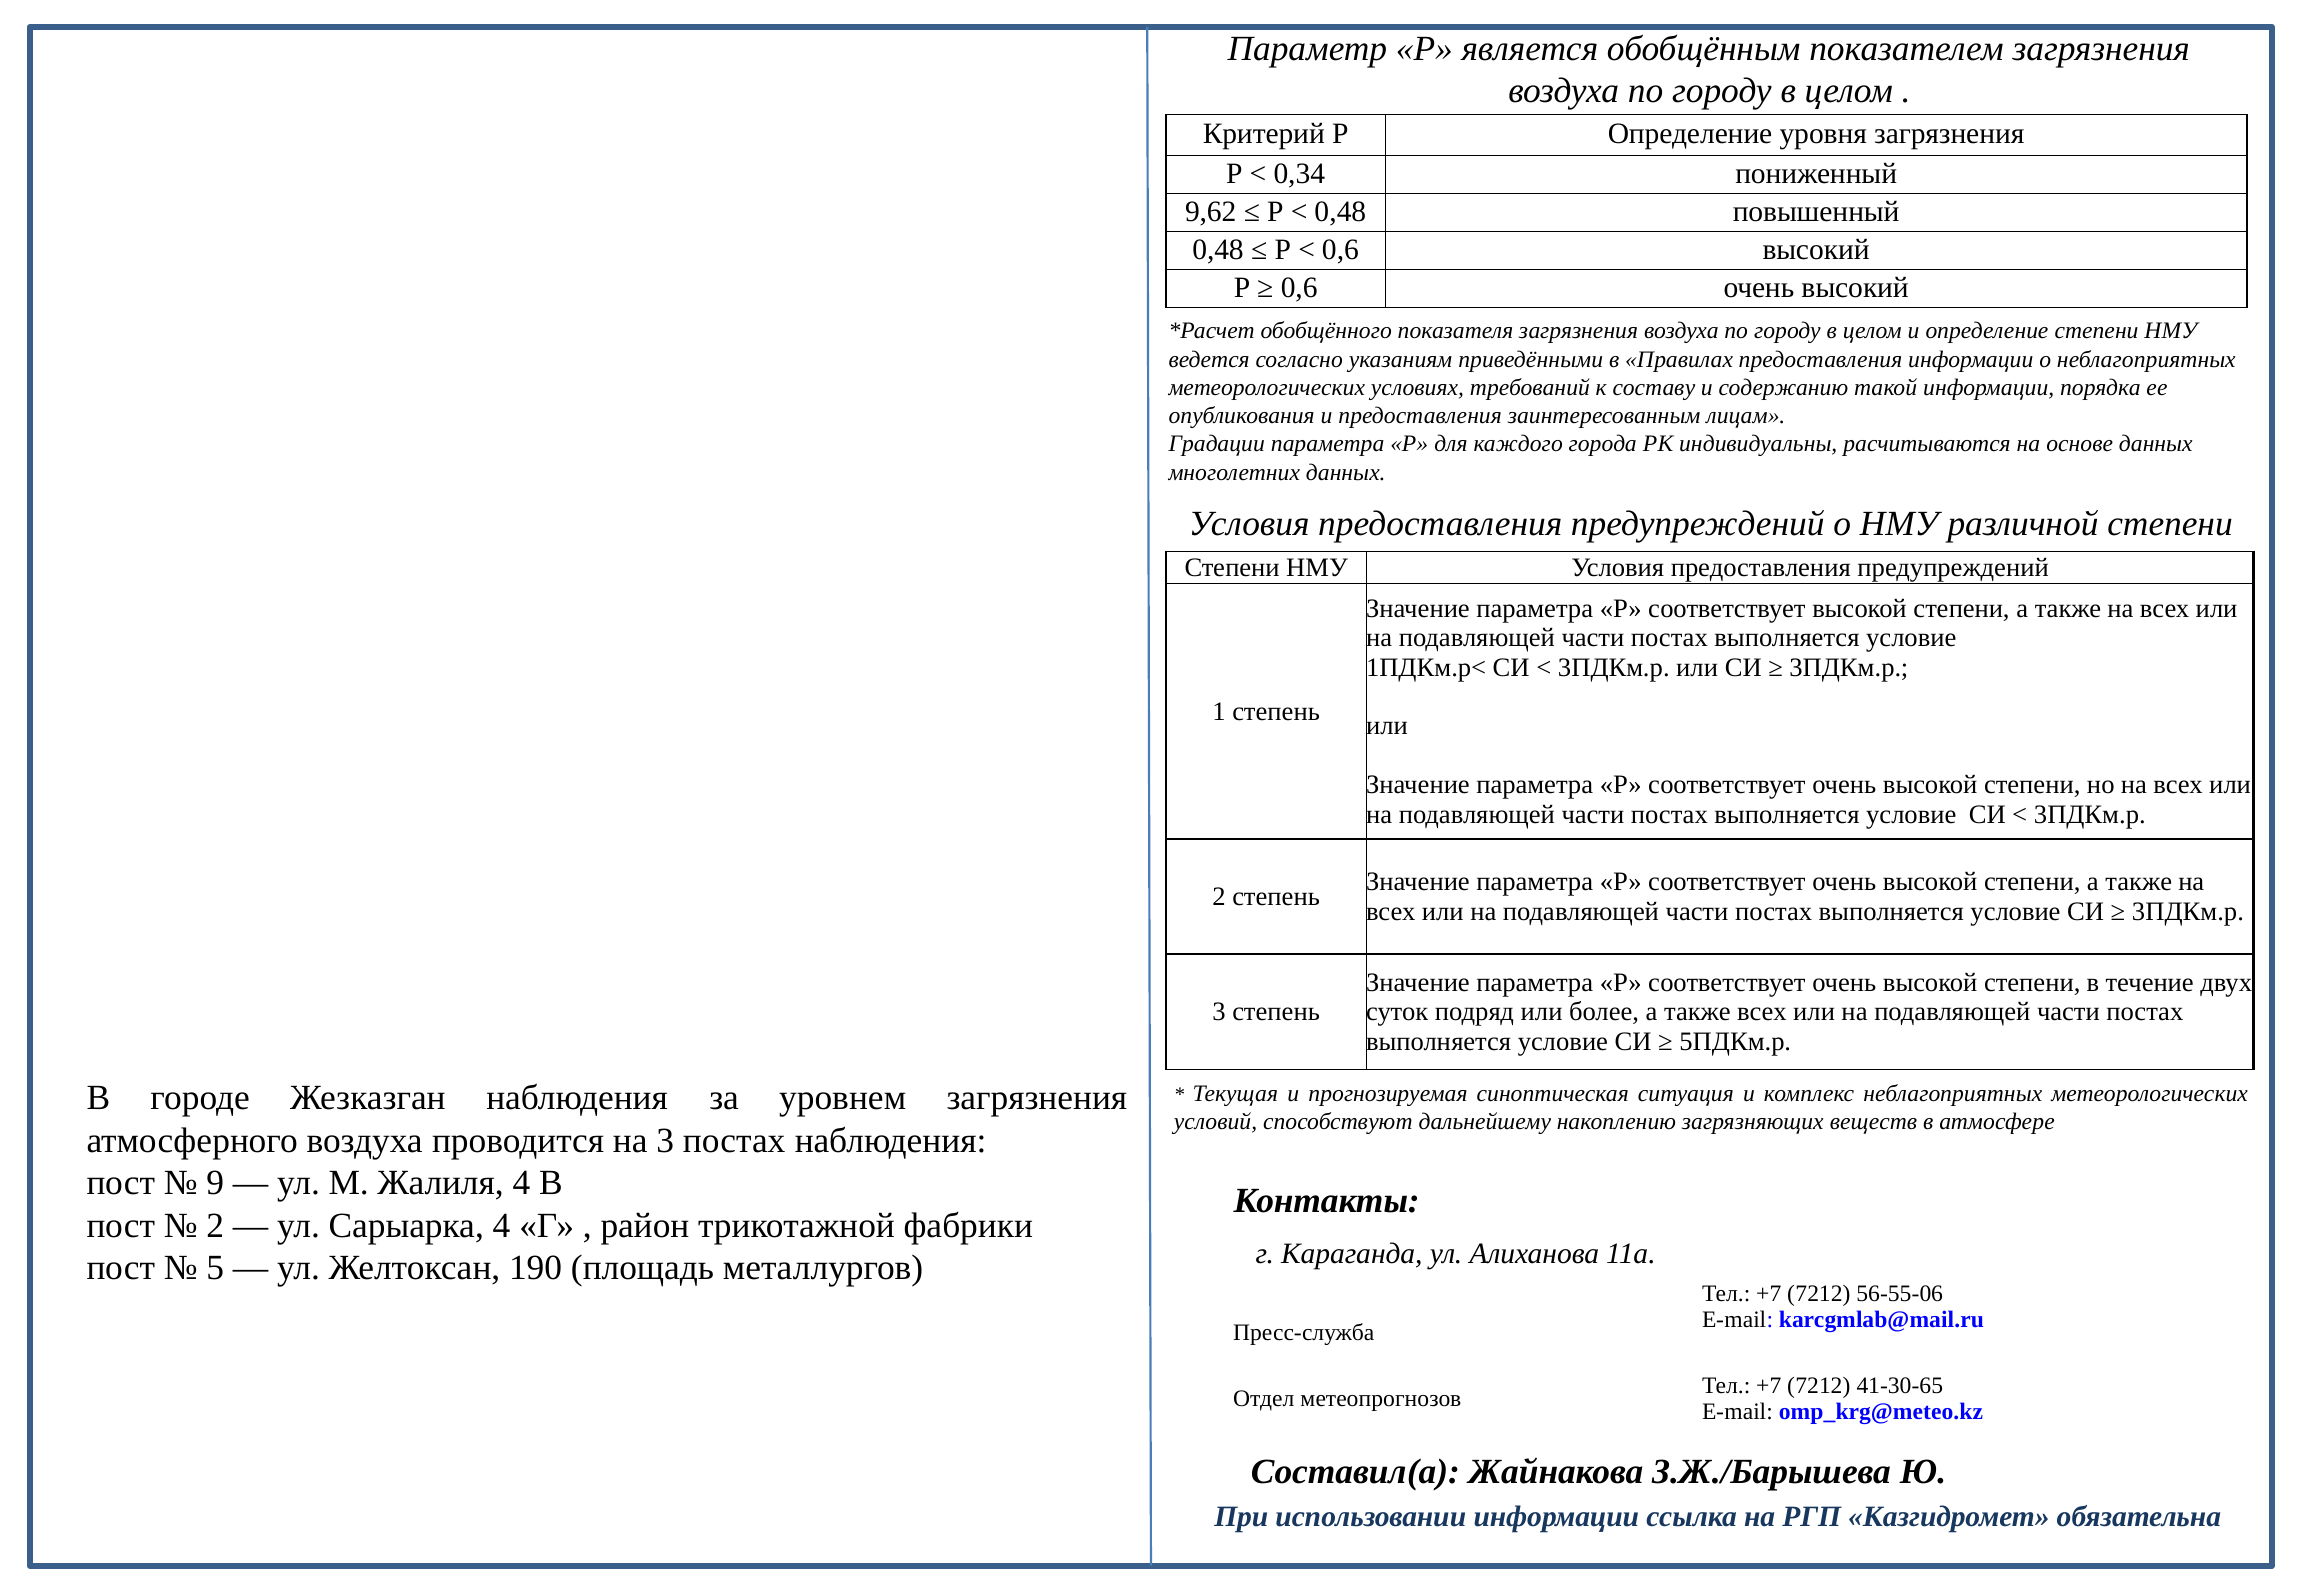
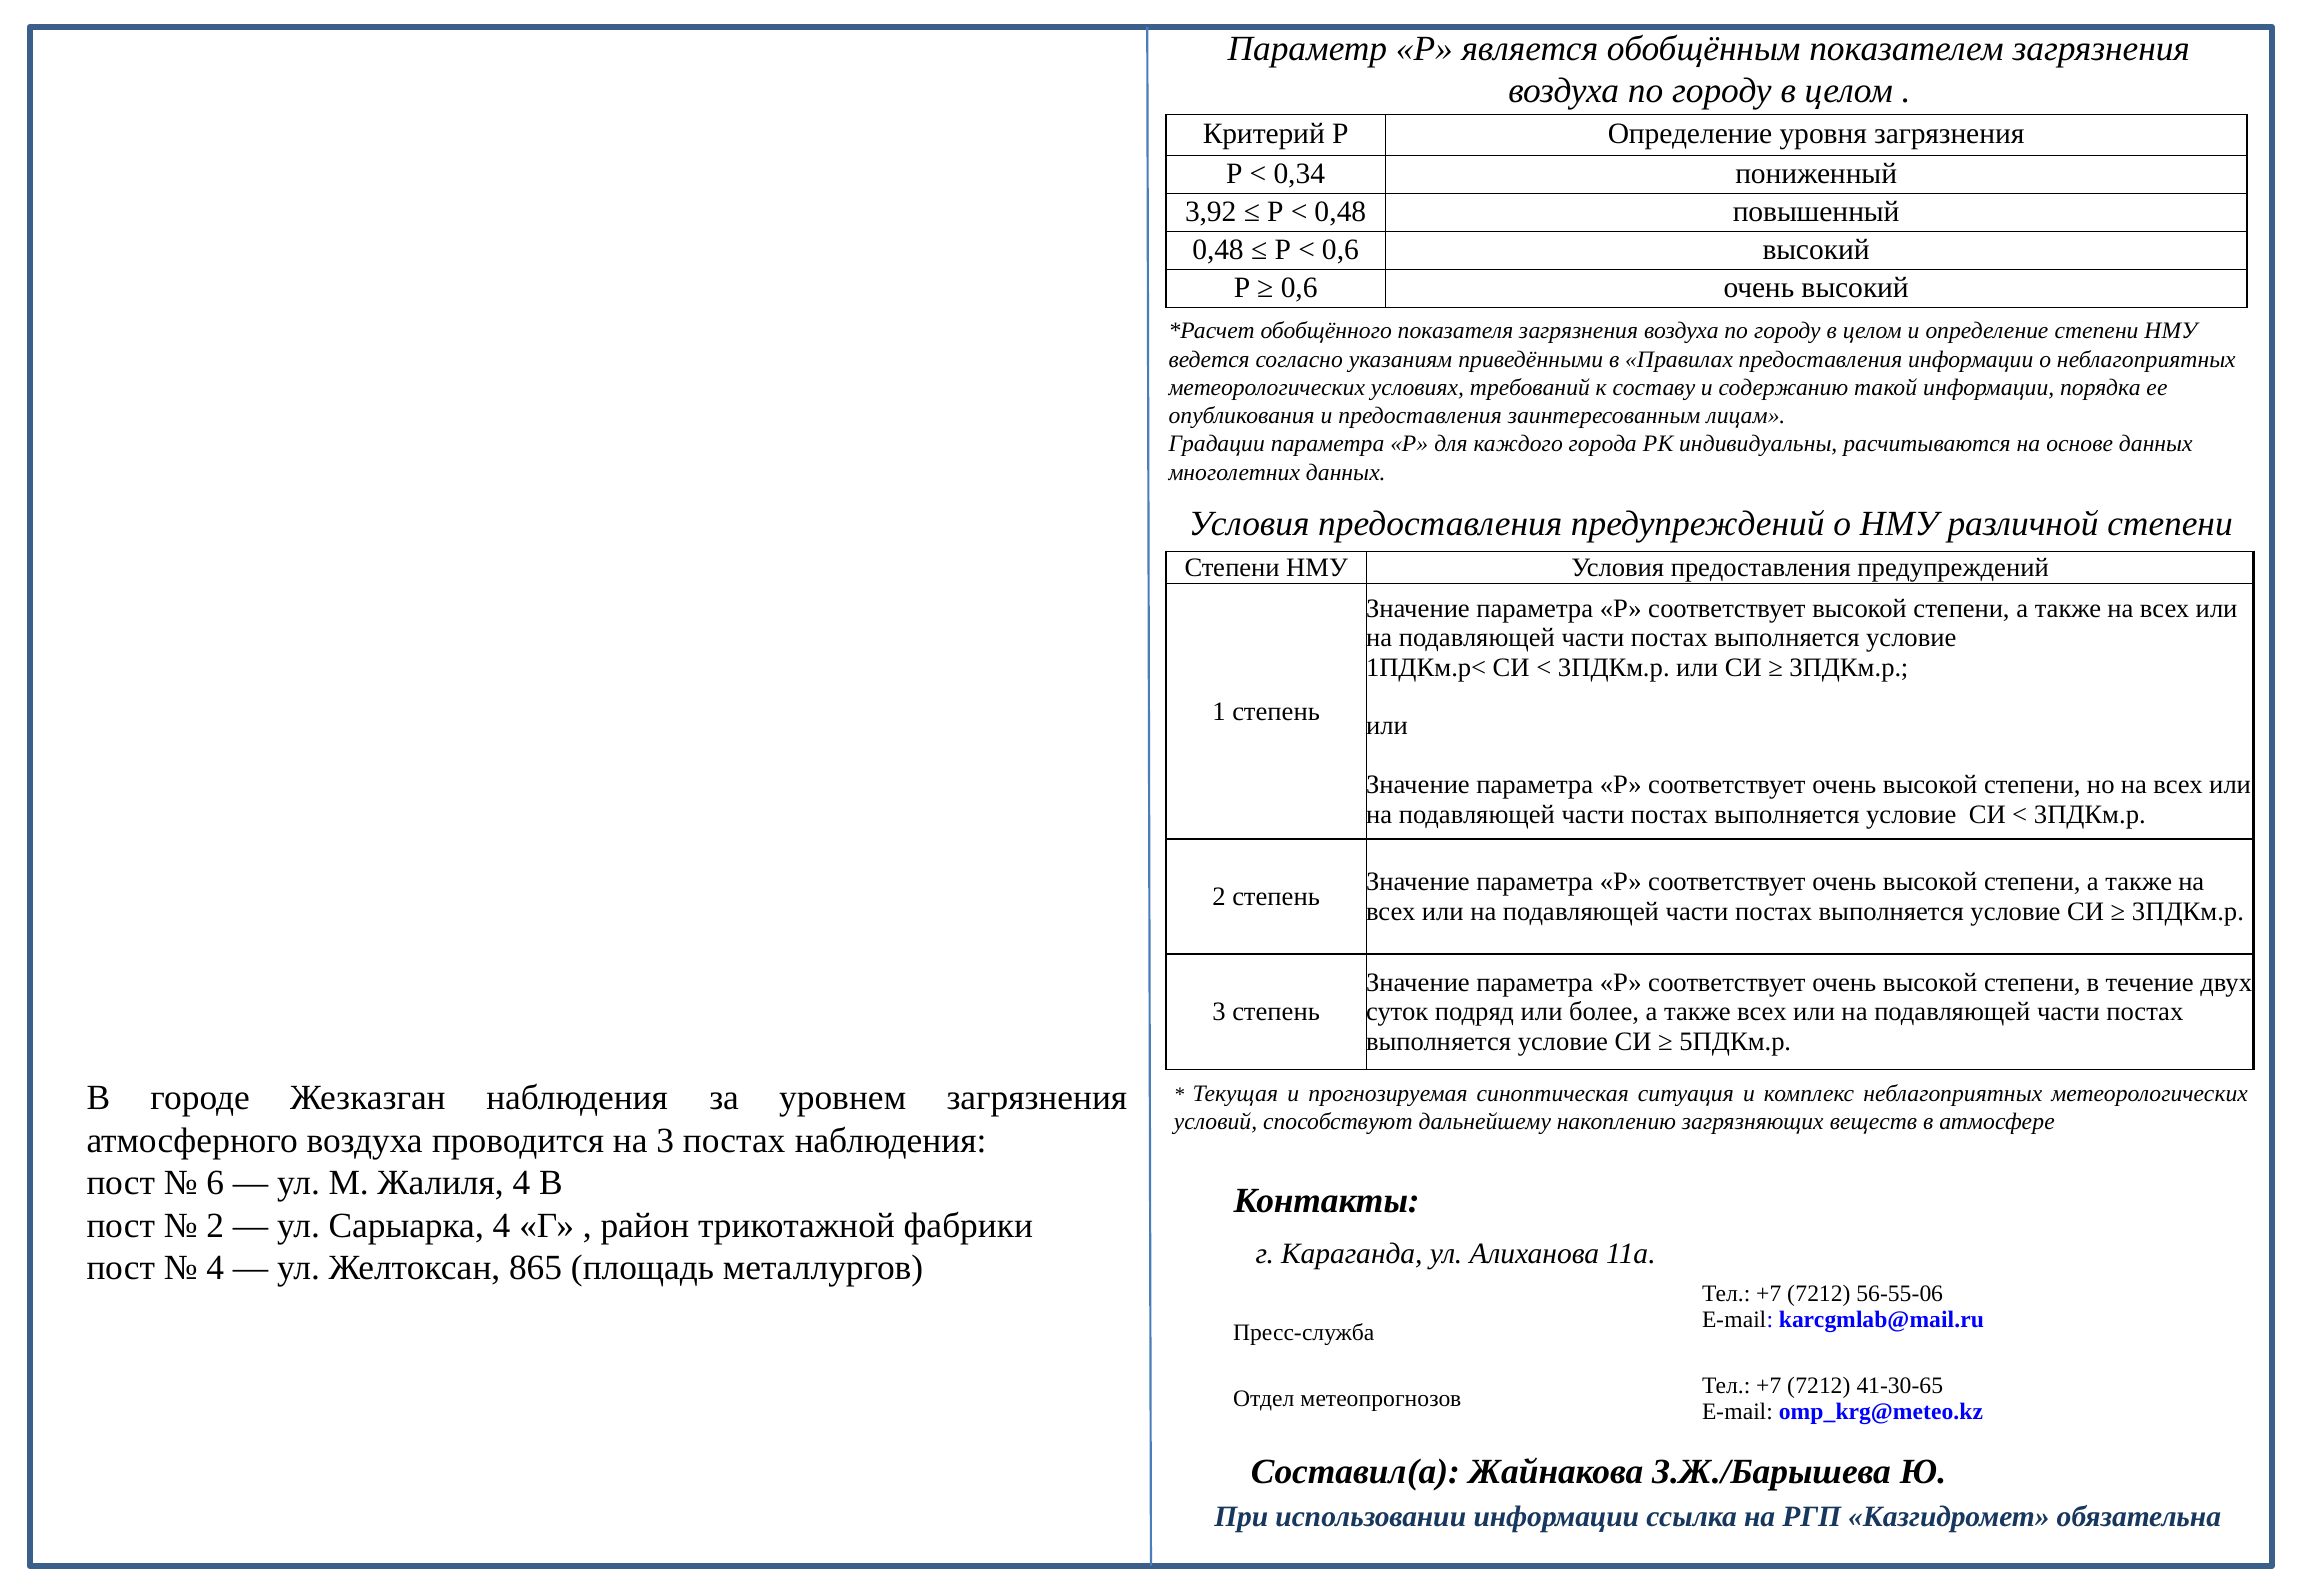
9,62: 9,62 -> 3,92
9: 9 -> 6
5 at (215, 1269): 5 -> 4
190: 190 -> 865
